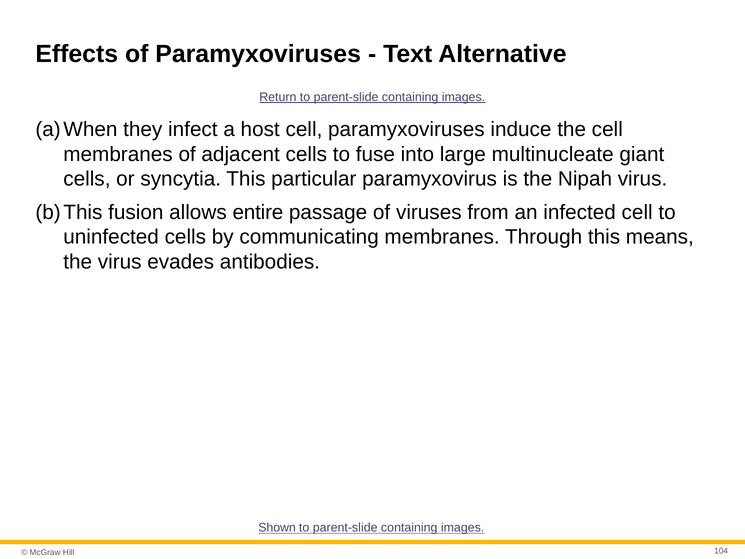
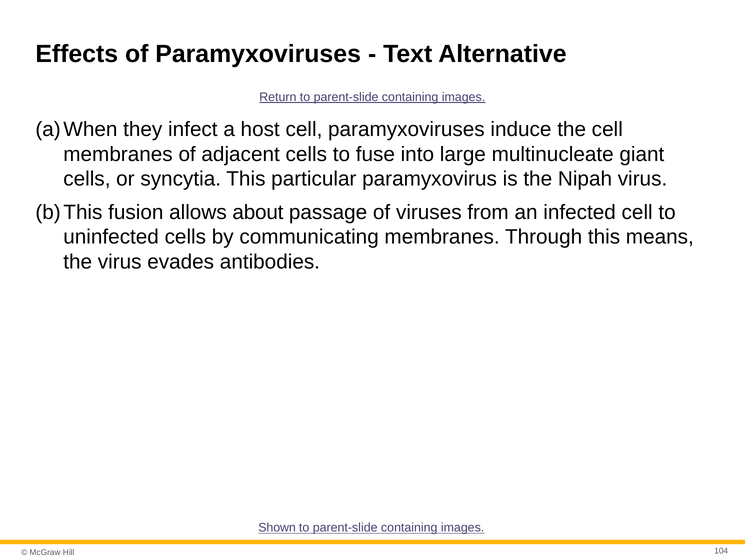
entire: entire -> about
